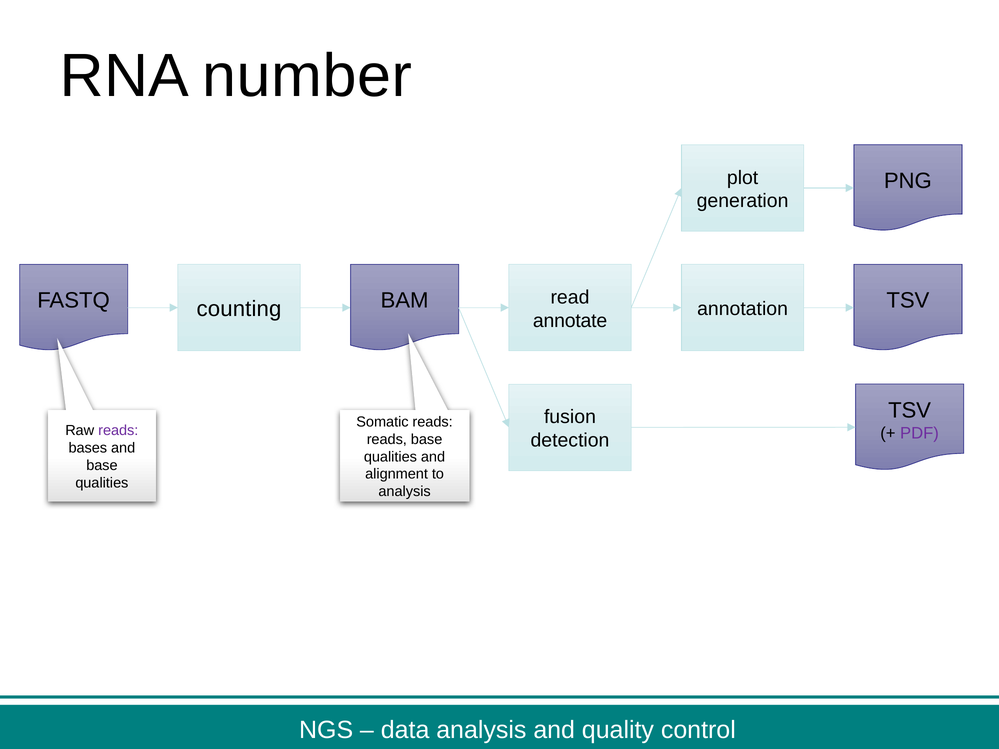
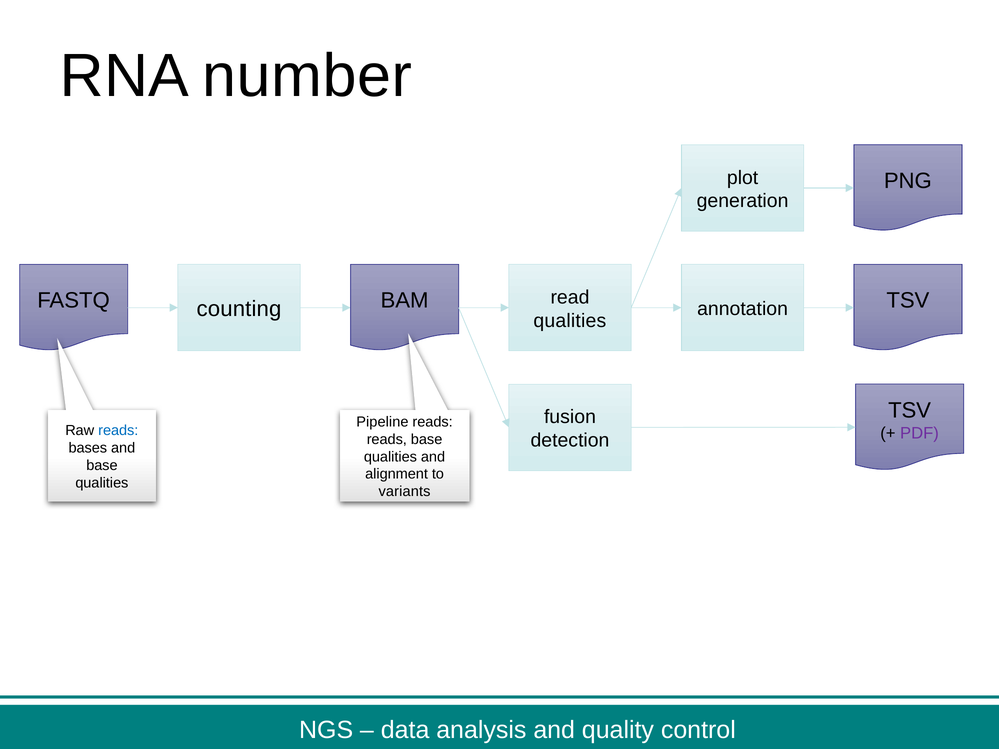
annotate at (570, 321): annotate -> qualities
Somatic: Somatic -> Pipeline
reads at (118, 431) colour: purple -> blue
analysis at (405, 492): analysis -> variants
